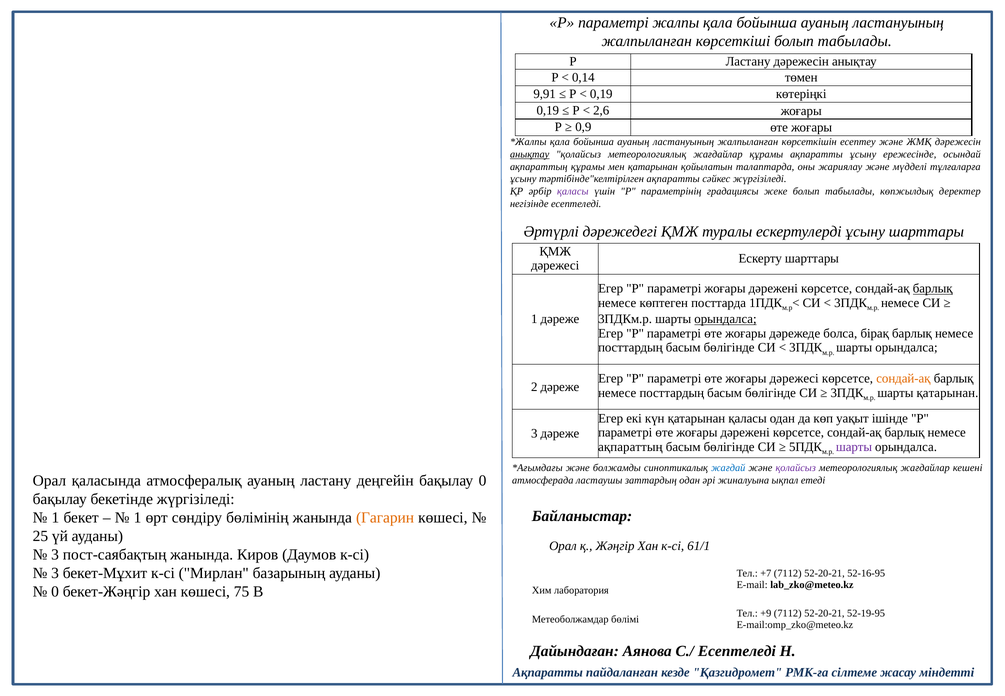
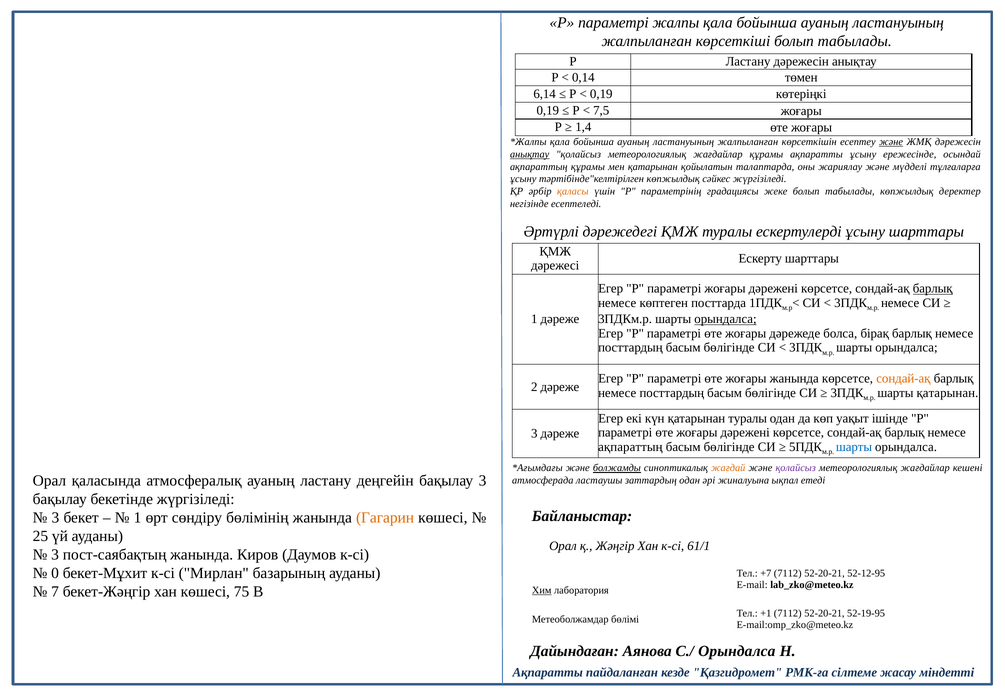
9,91: 9,91 -> 6,14
2,6: 2,6 -> 7,5
0,9: 0,9 -> 1,4
және at (891, 142) underline: none -> present
тәртібінде"келтірілген ақпаратты: ақпаратты -> көпжылдық
қаласы at (573, 191) colour: purple -> orange
жоғары дәрежесі: дәрежесі -> жанында
қатарынан қаласы: қаласы -> туралы
шарты at (854, 447) colour: purple -> blue
болжамды underline: none -> present
жағдай colour: blue -> orange
бақылау 0: 0 -> 3
1 at (55, 517): 1 -> 3
3 at (55, 573): 3 -> 0
52-16-95: 52-16-95 -> 52-12-95
0 at (55, 592): 0 -> 7
Хим underline: none -> present
+9: +9 -> +1
С./ Есептеледі: Есептеледі -> Орындалса
